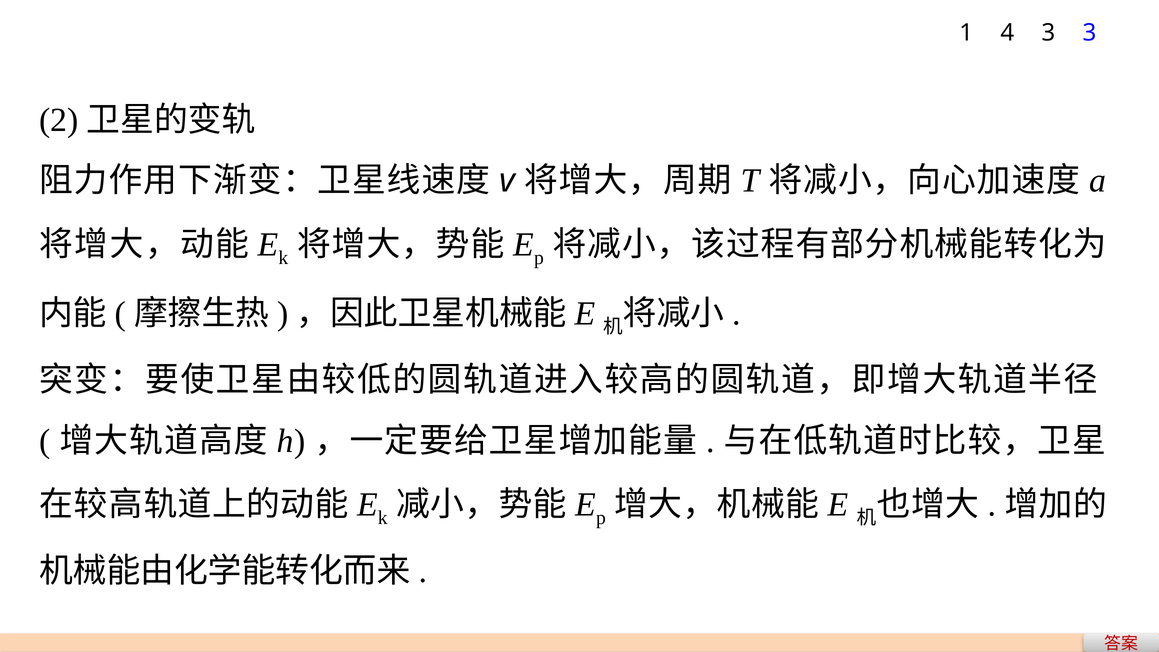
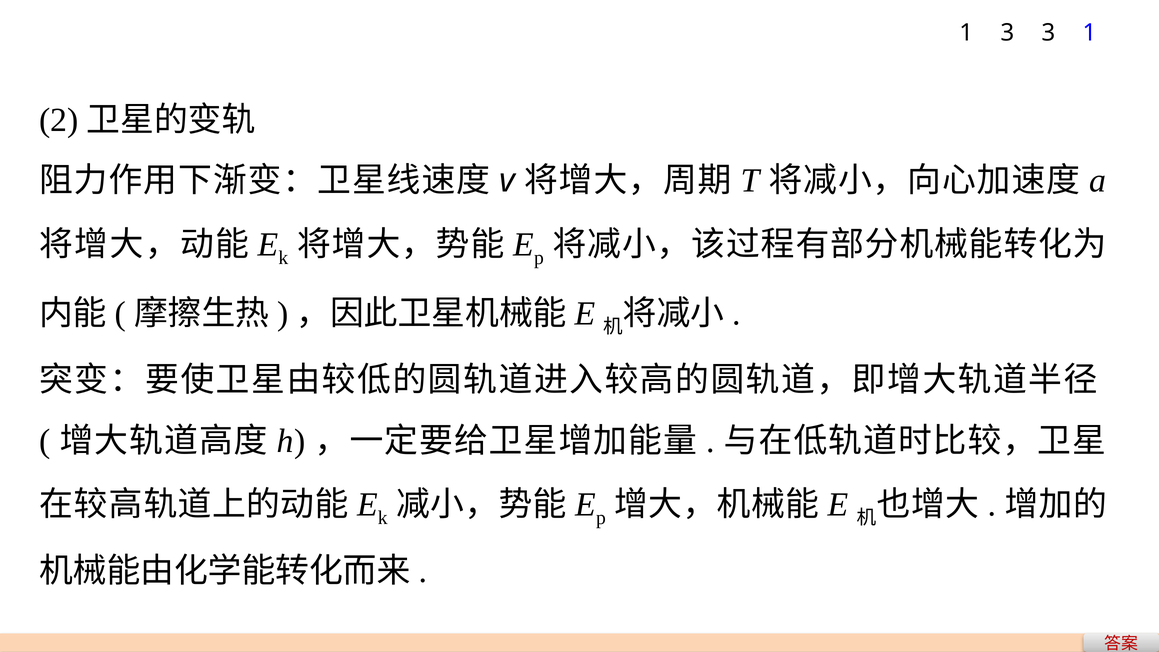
1 4: 4 -> 3
3 3: 3 -> 1
